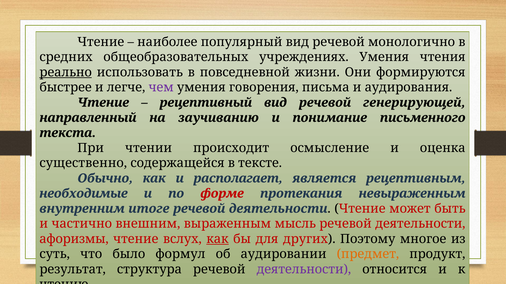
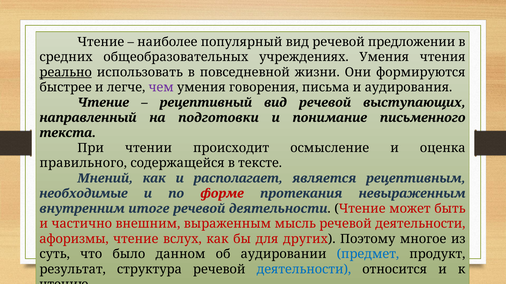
монологично: монологично -> предложении
генерирующей: генерирующей -> выступающих
заучиванию: заучиванию -> подготовки
существенно: существенно -> правильного
Обычно: Обычно -> Мнений
как at (217, 239) underline: present -> none
формул: формул -> данном
предмет colour: orange -> blue
деятельности at (304, 270) colour: purple -> blue
